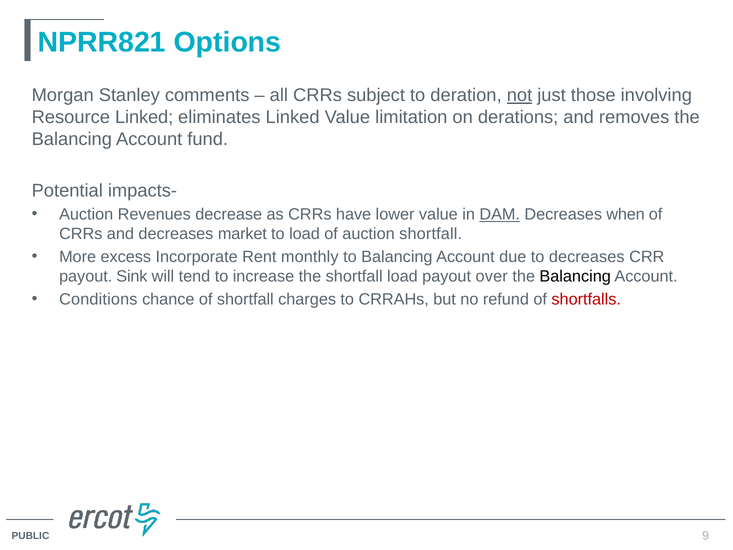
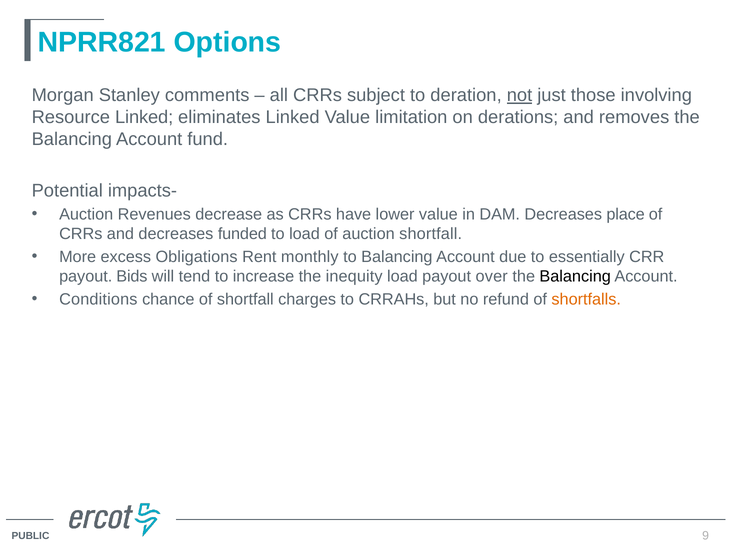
DAM underline: present -> none
when: when -> place
market: market -> funded
Incorporate: Incorporate -> Obligations
to decreases: decreases -> essentially
Sink: Sink -> Bids
the shortfall: shortfall -> inequity
shortfalls colour: red -> orange
